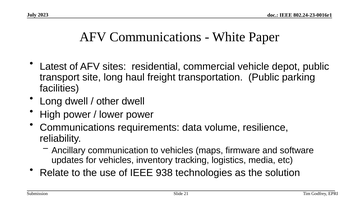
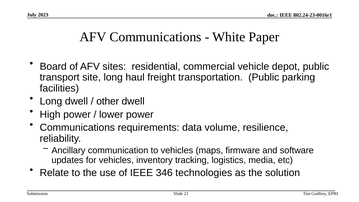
Latest: Latest -> Board
938: 938 -> 346
